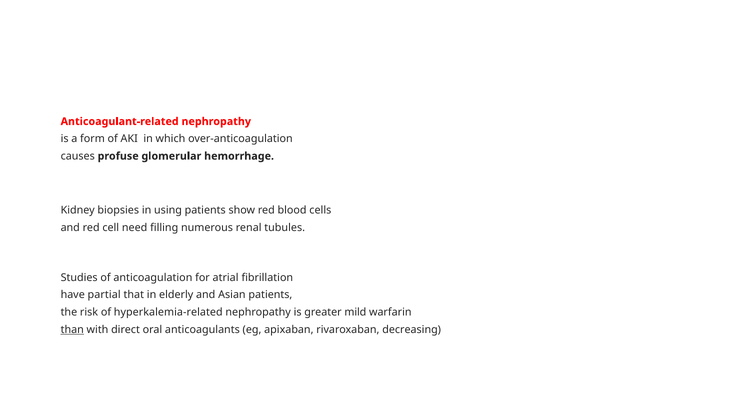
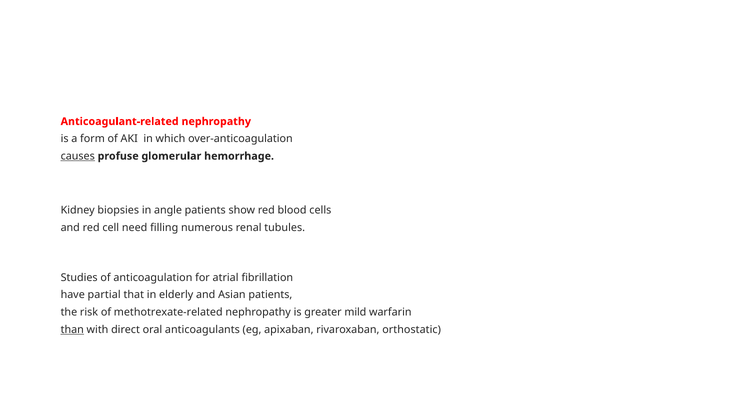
causes underline: none -> present
using: using -> angle
hyperkalemia-related: hyperkalemia-related -> methotrexate-related
decreasing: decreasing -> orthostatic
